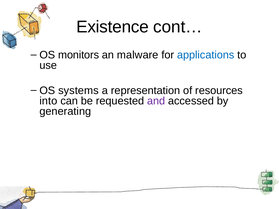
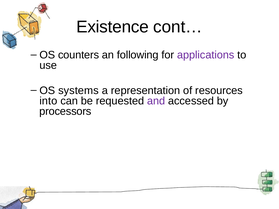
monitors: monitors -> counters
malware: malware -> following
applications colour: blue -> purple
generating: generating -> processors
